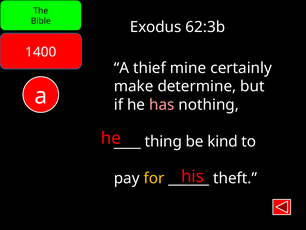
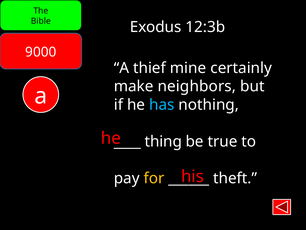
62:3b: 62:3b -> 12:3b
1400: 1400 -> 9000
determine: determine -> neighbors
has colour: pink -> light blue
kind: kind -> true
